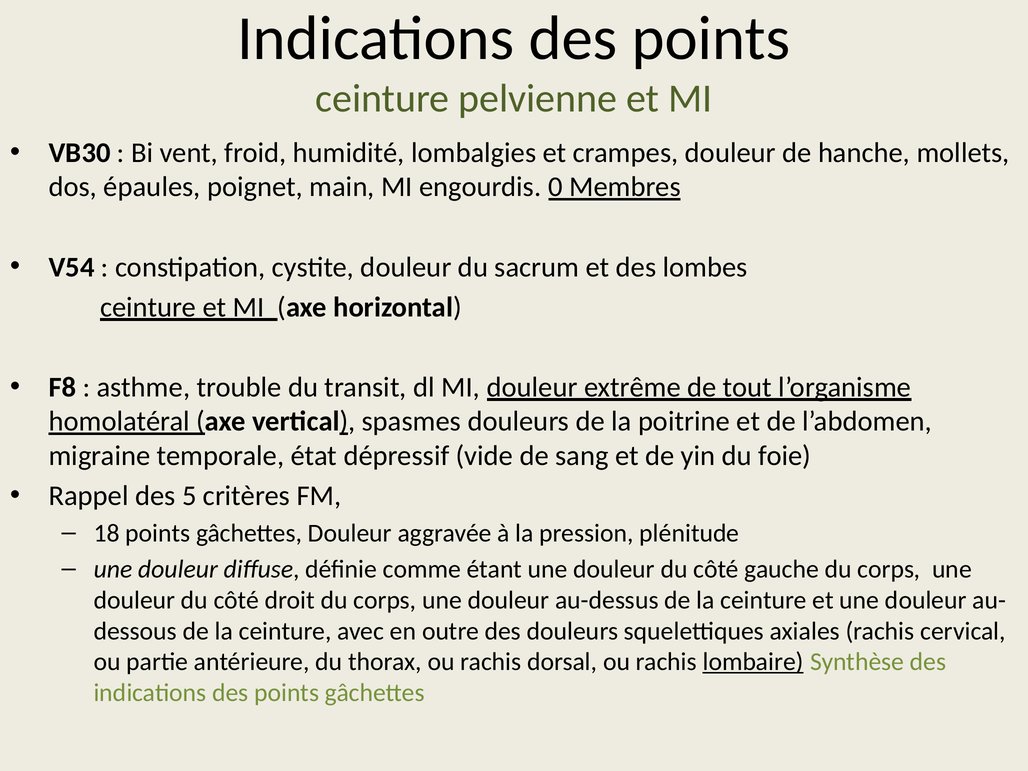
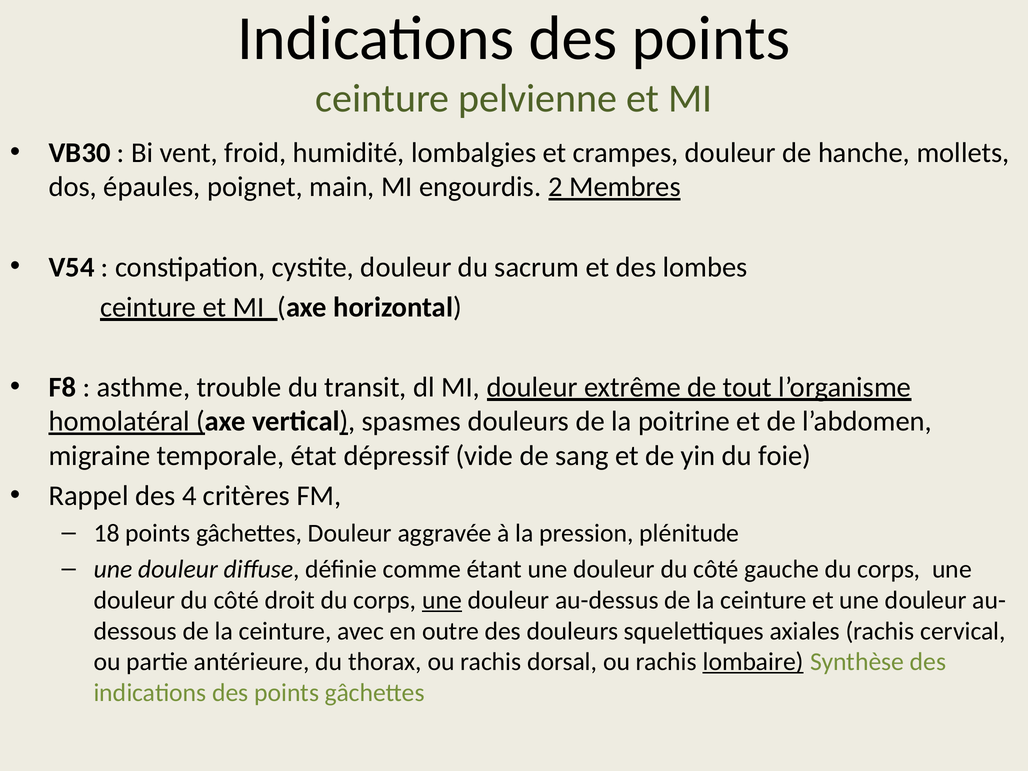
0: 0 -> 2
5: 5 -> 4
une at (442, 600) underline: none -> present
